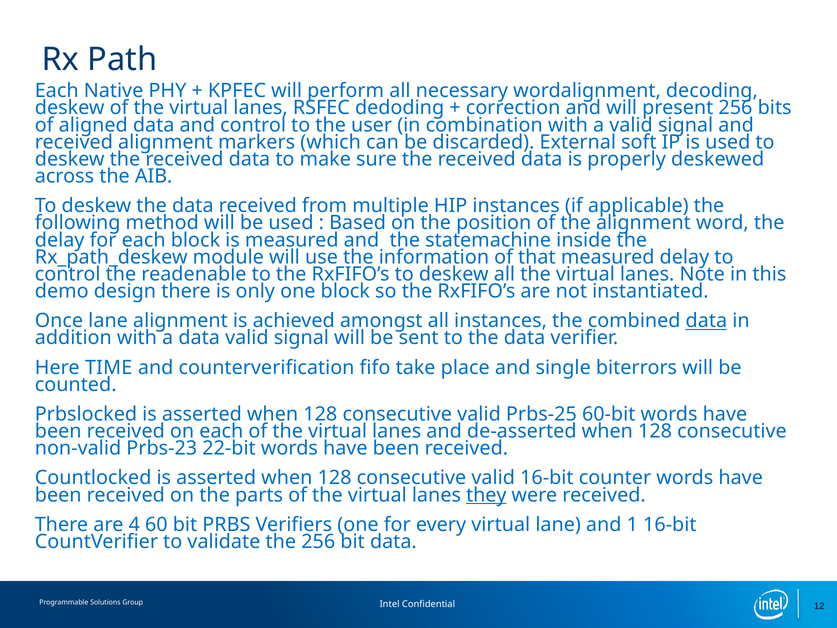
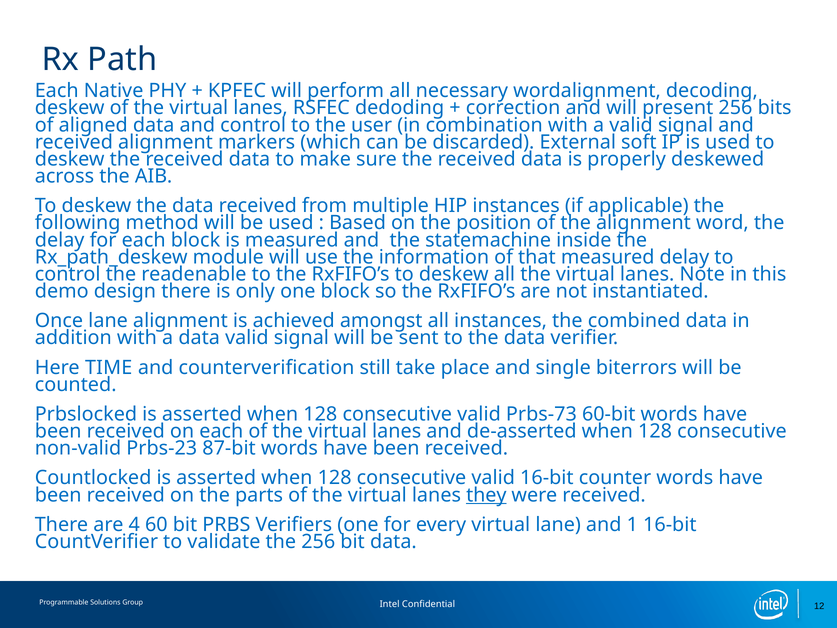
data at (706, 321) underline: present -> none
fifo: fifo -> still
Prbs-25: Prbs-25 -> Prbs-73
22-bit: 22-bit -> 87-bit
